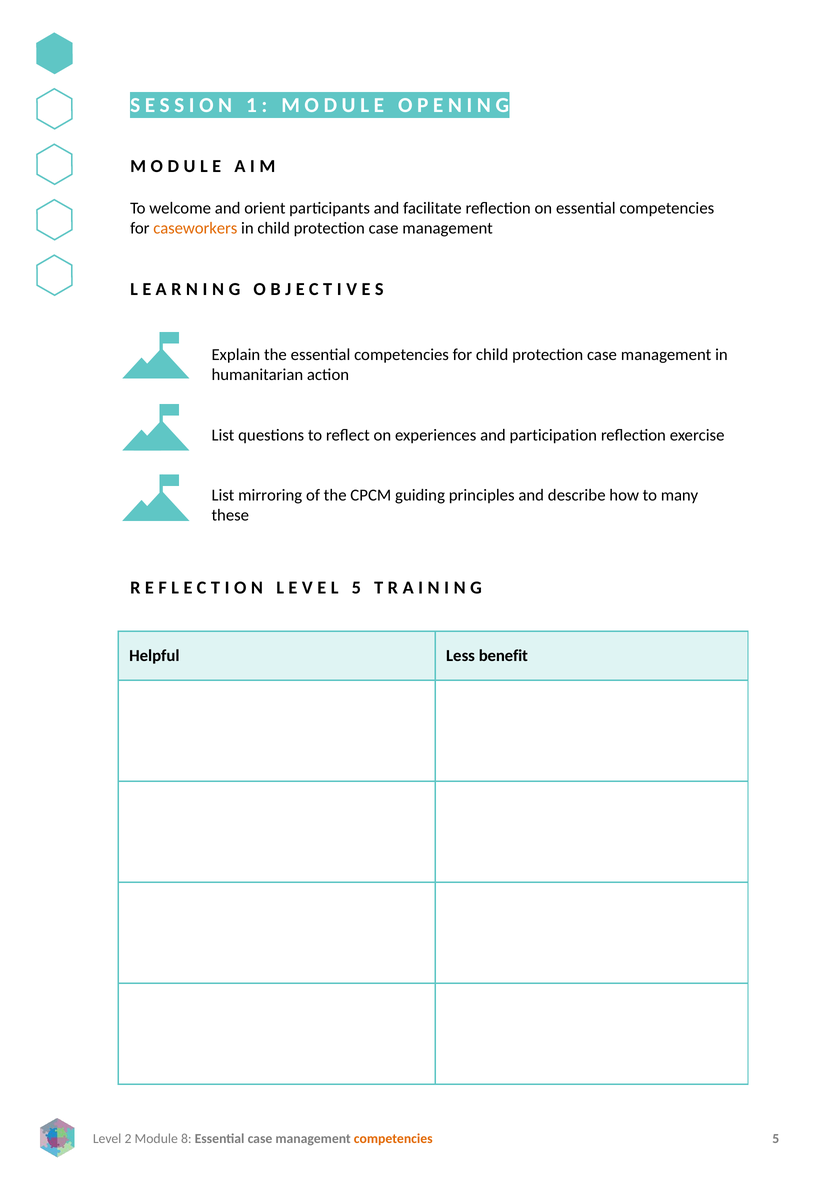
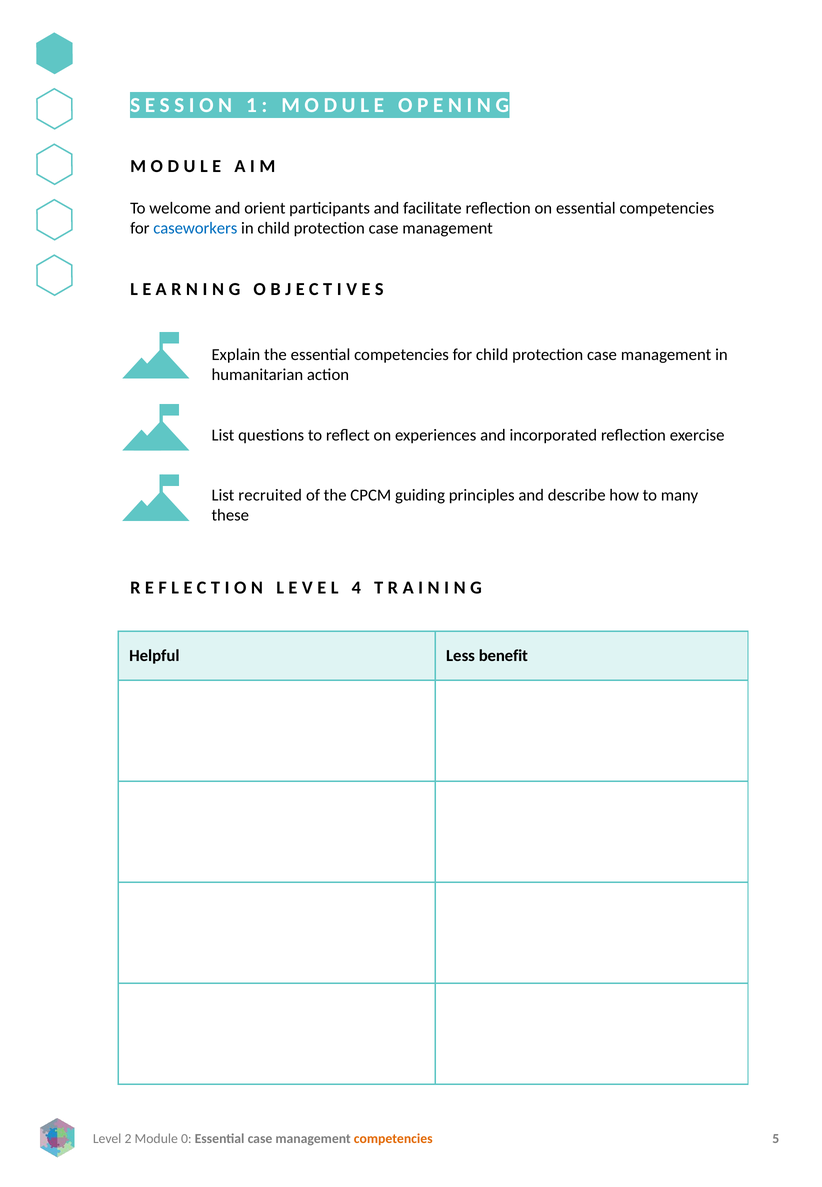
caseworkers colour: orange -> blue
participation: participation -> incorporated
mirroring: mirroring -> recruited
5 at (356, 588): 5 -> 4
8: 8 -> 0
